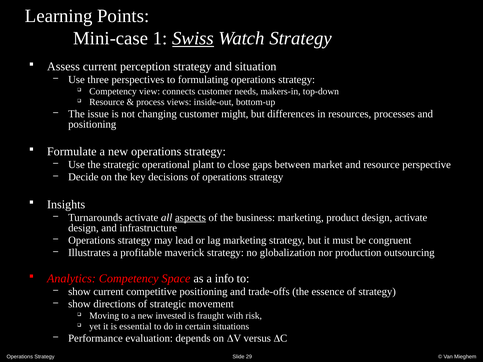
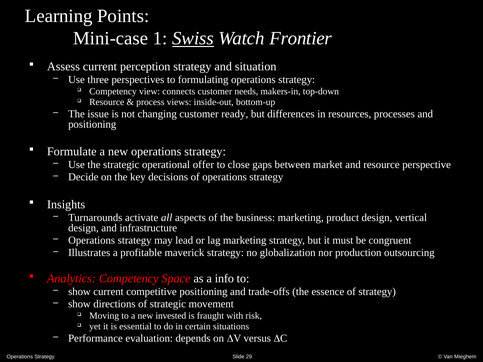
Watch Strategy: Strategy -> Frontier
might: might -> ready
plant: plant -> offer
aspects underline: present -> none
design activate: activate -> vertical
